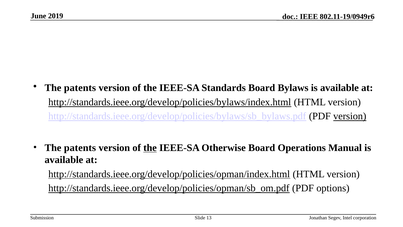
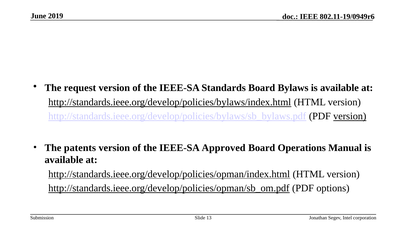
patents at (80, 88): patents -> request
the at (150, 148) underline: present -> none
Otherwise: Otherwise -> Approved
